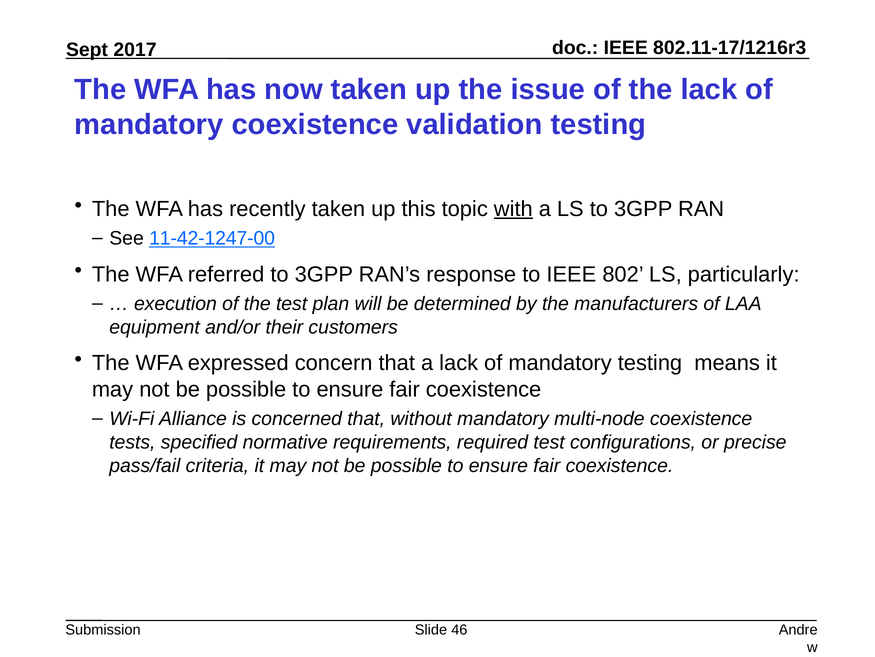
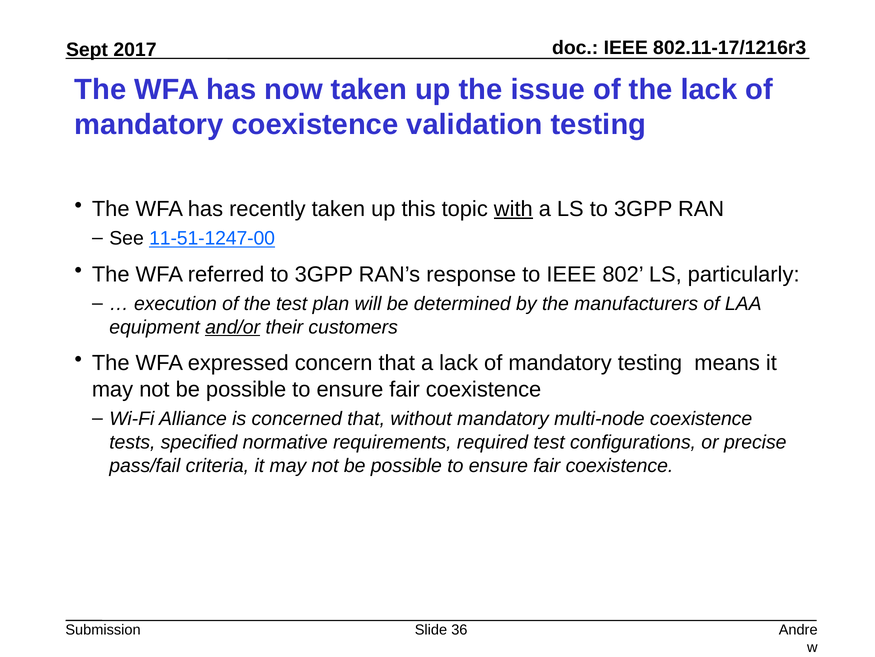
11-42-1247-00: 11-42-1247-00 -> 11-51-1247-00
and/or underline: none -> present
46: 46 -> 36
